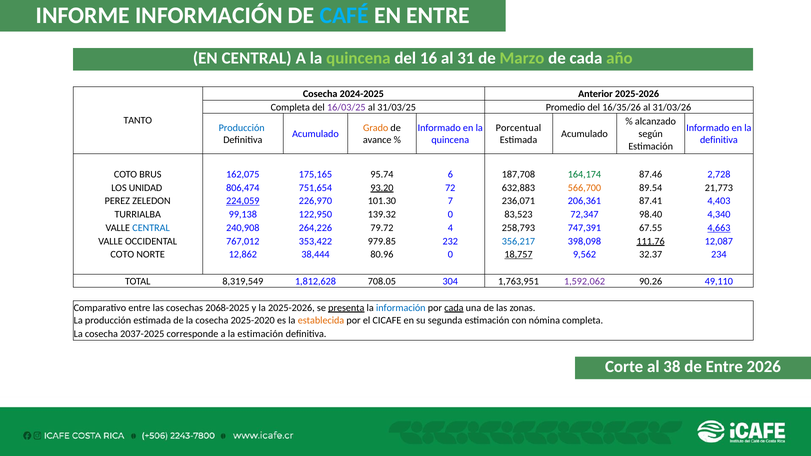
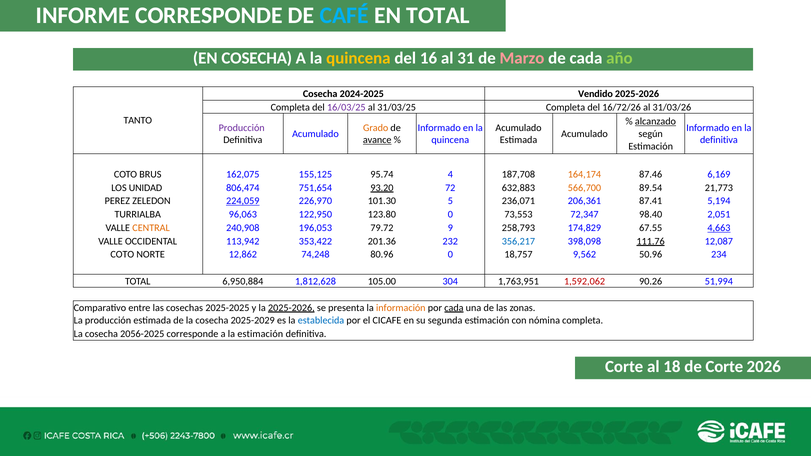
INFORME INFORMACIÓN: INFORMACIÓN -> CORRESPONDE
EN ENTRE: ENTRE -> TOTAL
EN CENTRAL: CENTRAL -> COSECHA
quincena at (358, 58) colour: light green -> yellow
Marzo colour: light green -> pink
Anterior: Anterior -> Vendido
31/03/25 Promedio: Promedio -> Completa
16/35/26: 16/35/26 -> 16/72/26
alcanzado underline: none -> present
Producción at (242, 128) colour: blue -> purple
Porcentual at (518, 128): Porcentual -> Acumulado
avance underline: none -> present
175,165: 175,165 -> 155,125
6: 6 -> 4
164,174 colour: green -> orange
2,728: 2,728 -> 6,169
7: 7 -> 5
4,403: 4,403 -> 5,194
99,138: 99,138 -> 96,063
139.32: 139.32 -> 123.80
83,523: 83,523 -> 73,553
4,340: 4,340 -> 2,051
CENTRAL at (151, 228) colour: blue -> orange
264,226: 264,226 -> 196,053
4: 4 -> 9
747,391: 747,391 -> 174,829
767,012: 767,012 -> 113,942
979.85: 979.85 -> 201.36
38,444: 38,444 -> 74,248
18,757 underline: present -> none
32.37: 32.37 -> 50.96
8,319,549: 8,319,549 -> 6,950,884
708.05: 708.05 -> 105.00
1,592,062 colour: purple -> red
49,110: 49,110 -> 51,994
2068-2025: 2068-2025 -> 2025-2025
2025-2026 at (291, 308) underline: none -> present
presenta underline: present -> none
información at (401, 308) colour: blue -> orange
2025-2020: 2025-2020 -> 2025-2029
establecida colour: orange -> blue
2037-2025: 2037-2025 -> 2056-2025
38: 38 -> 18
de Entre: Entre -> Corte
